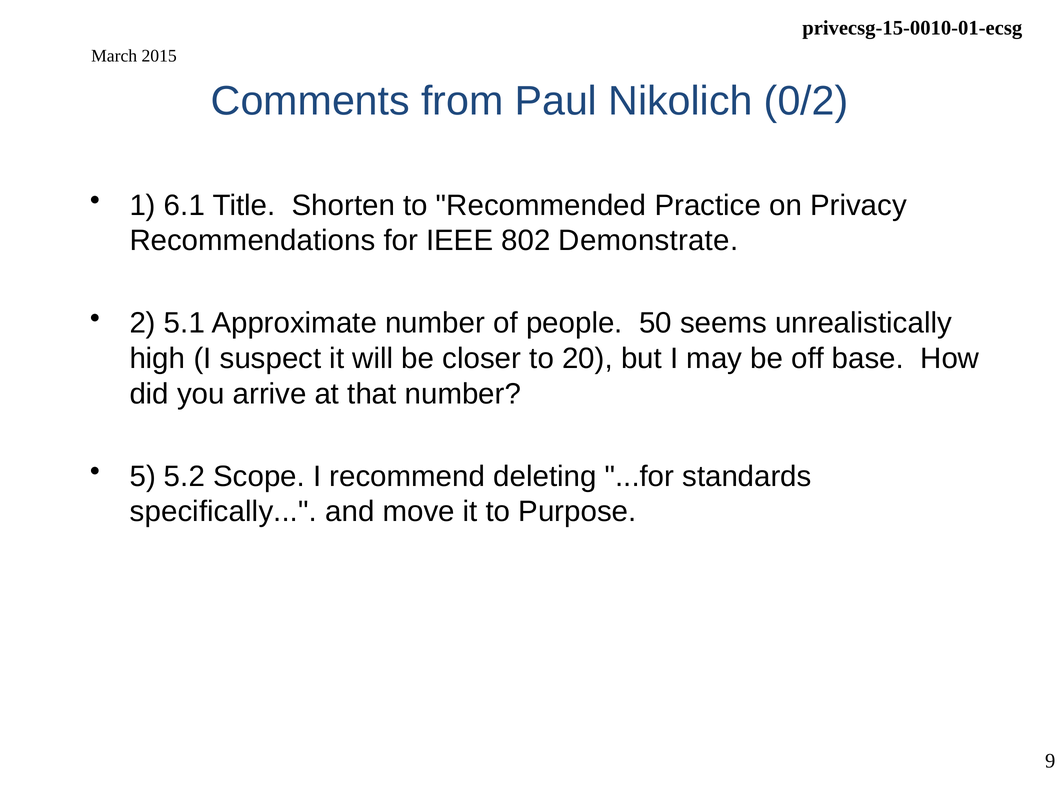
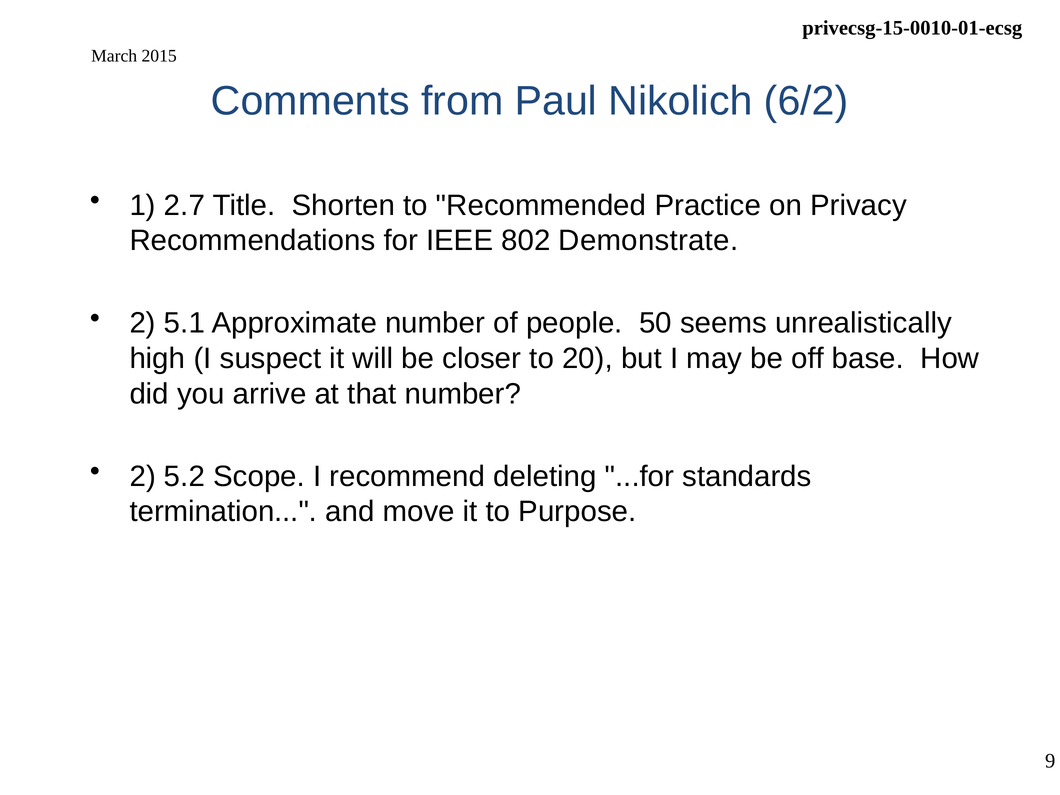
0/2: 0/2 -> 6/2
6.1: 6.1 -> 2.7
5 at (143, 476): 5 -> 2
specifically: specifically -> termination
